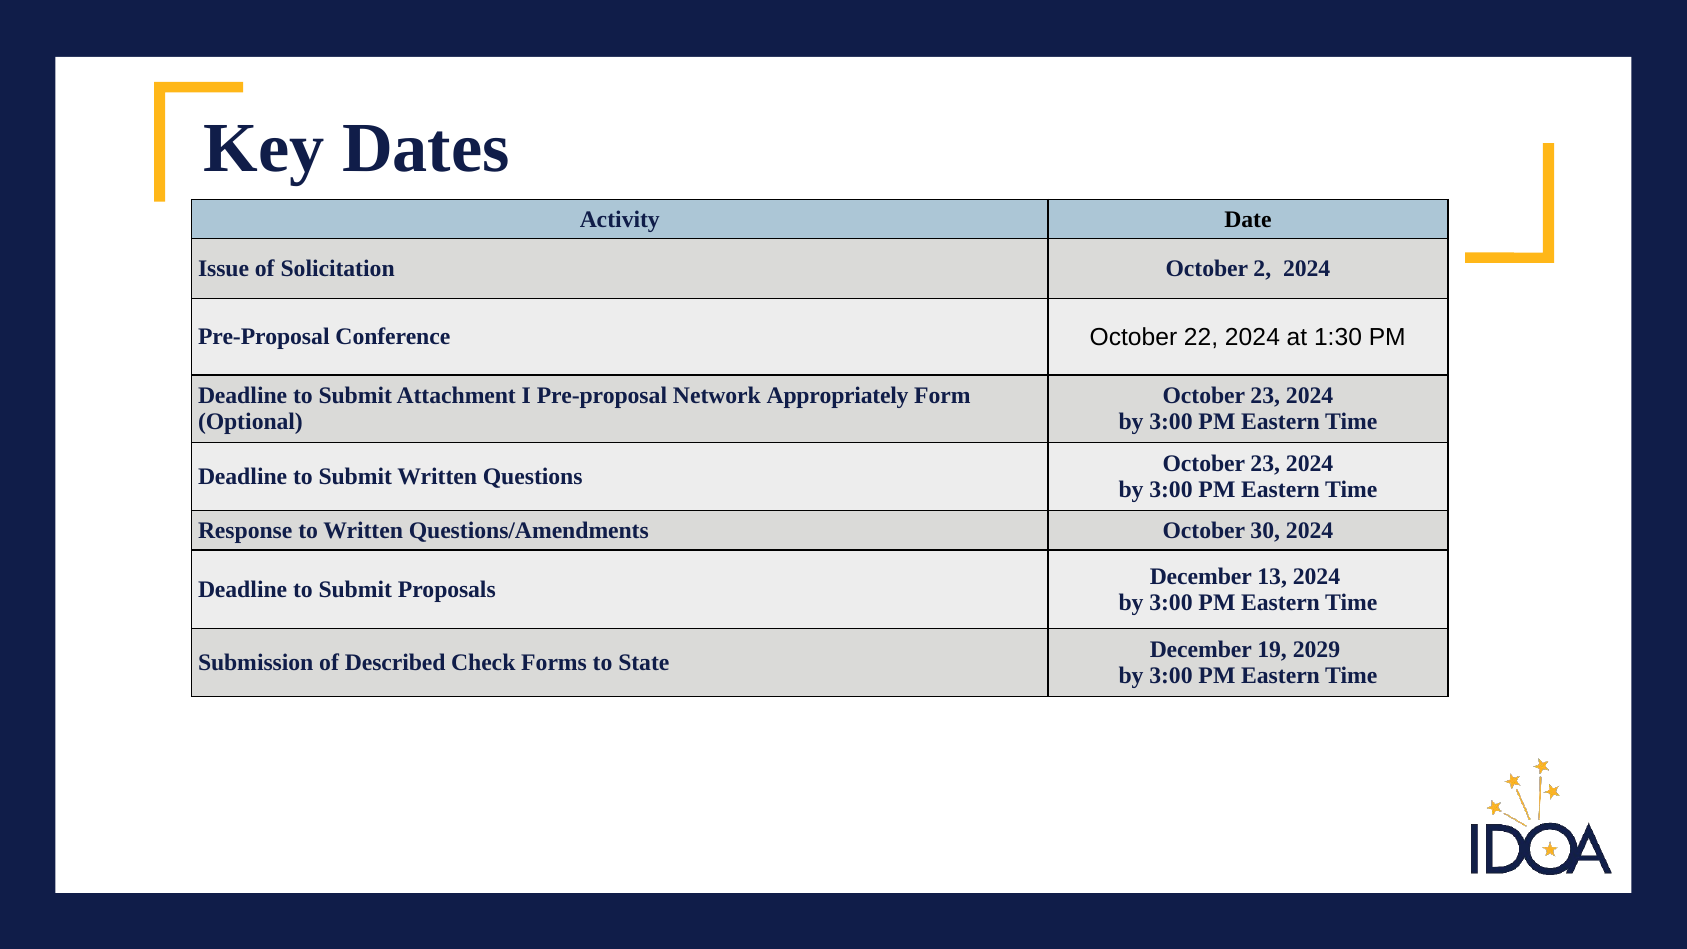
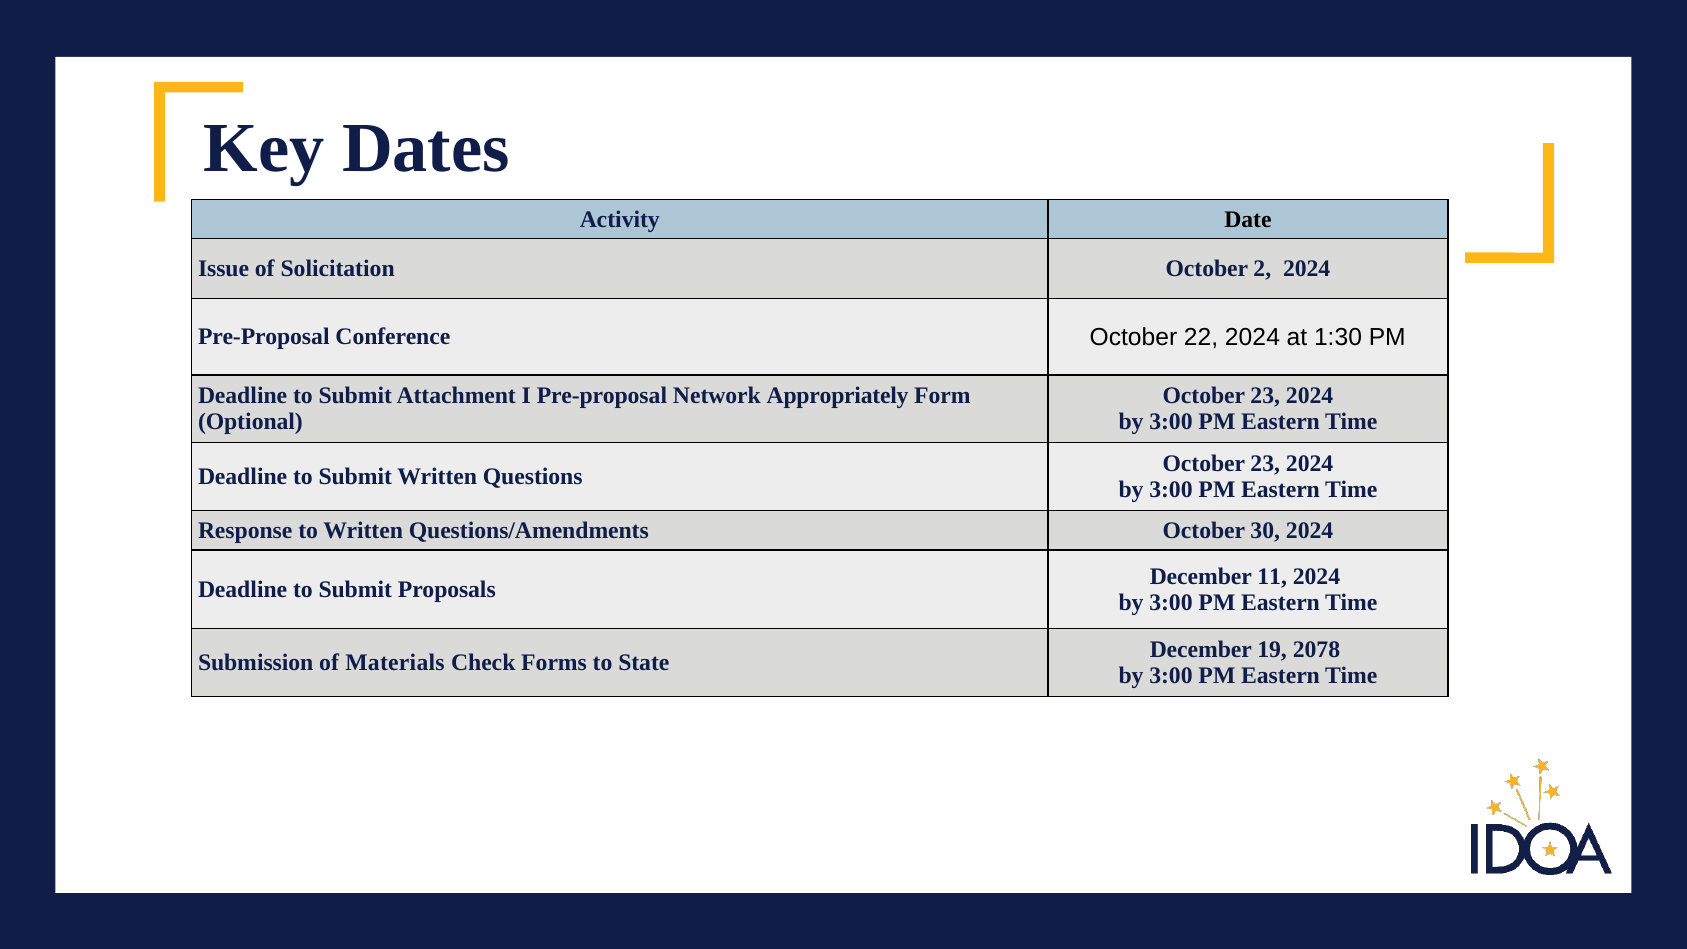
13: 13 -> 11
2029: 2029 -> 2078
Described: Described -> Materials
